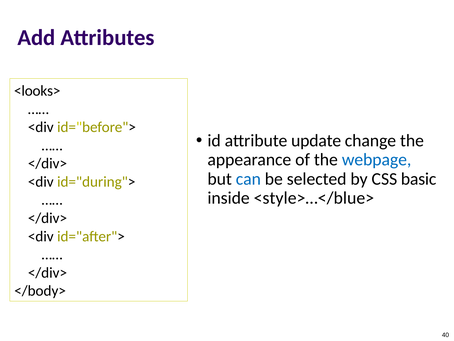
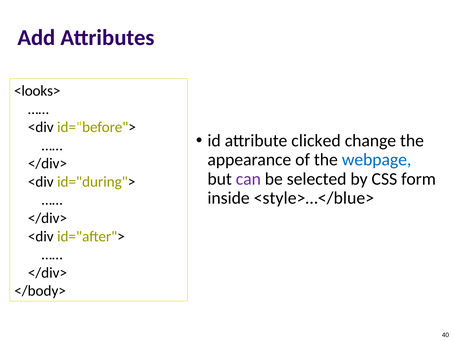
update: update -> clicked
can colour: blue -> purple
basic: basic -> form
